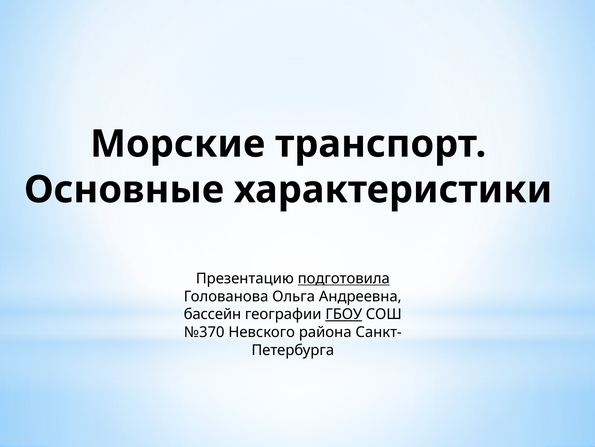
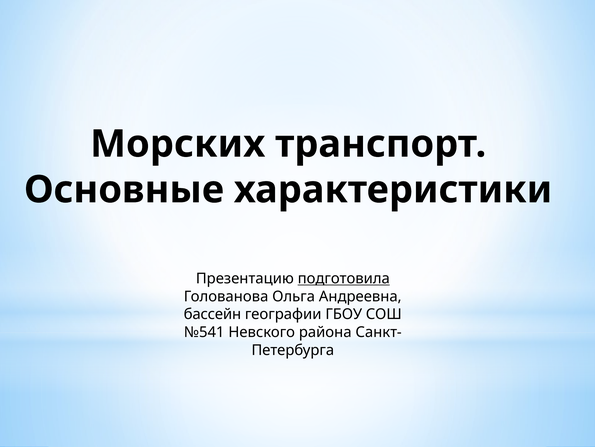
Морские: Морские -> Морских
ГБОУ underline: present -> none
№370: №370 -> №541
